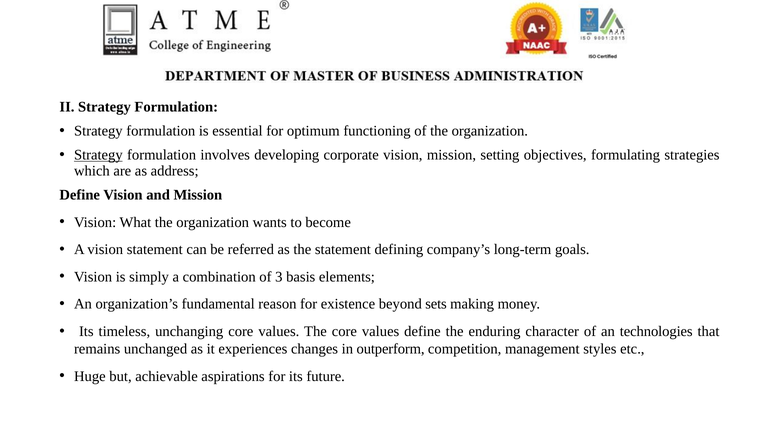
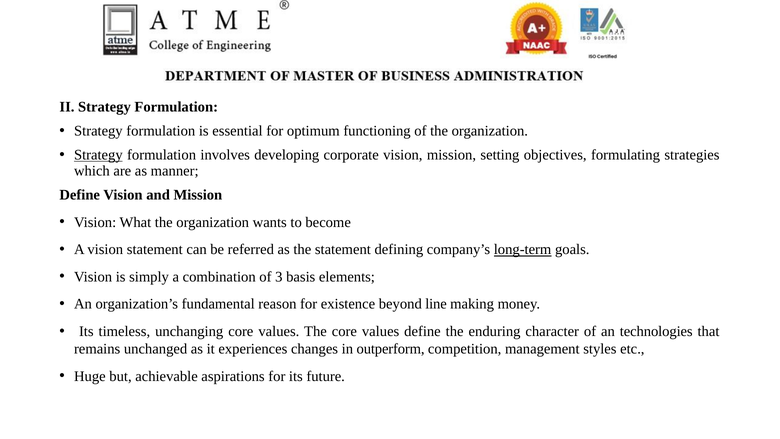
address: address -> manner
long-term underline: none -> present
sets: sets -> line
